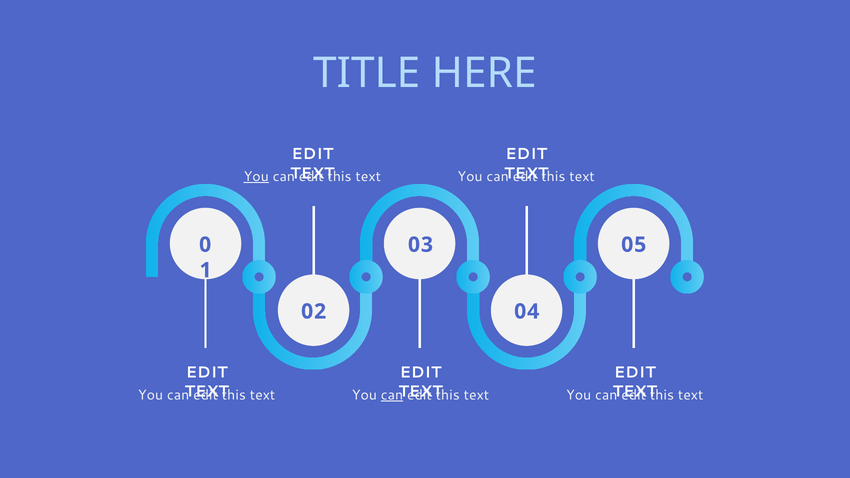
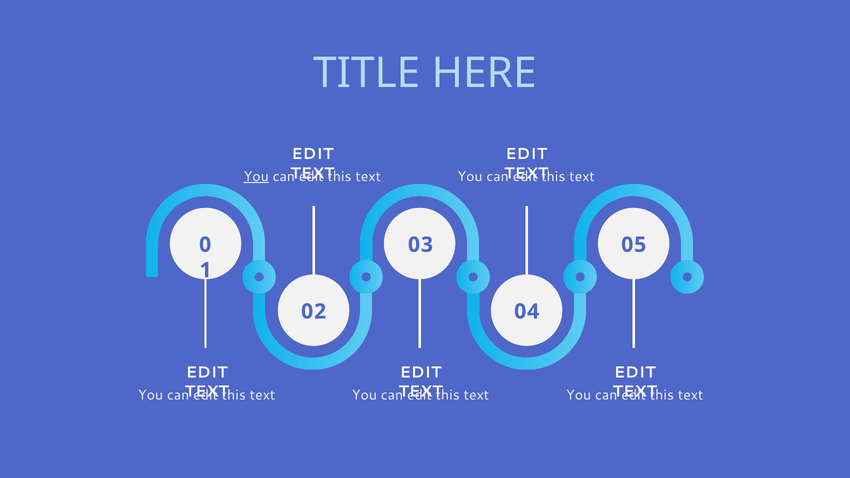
can at (392, 395) underline: present -> none
